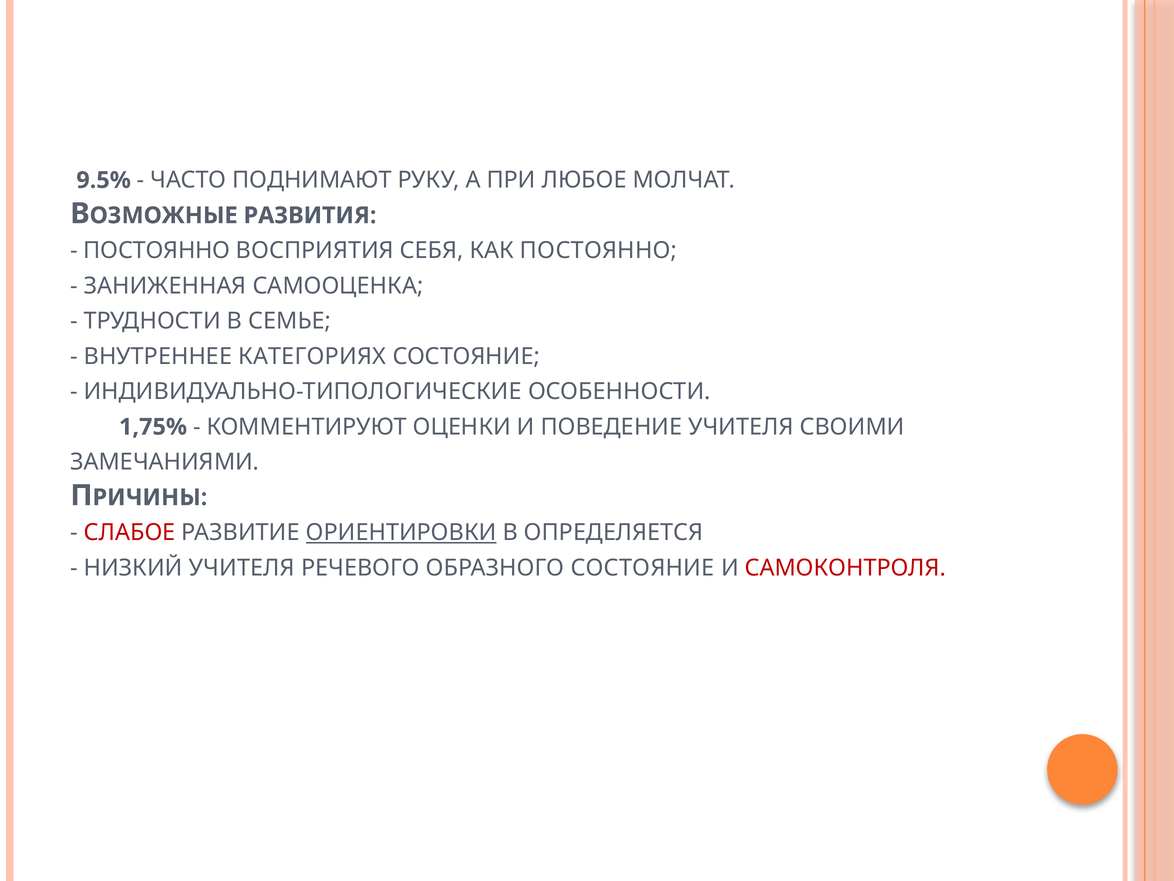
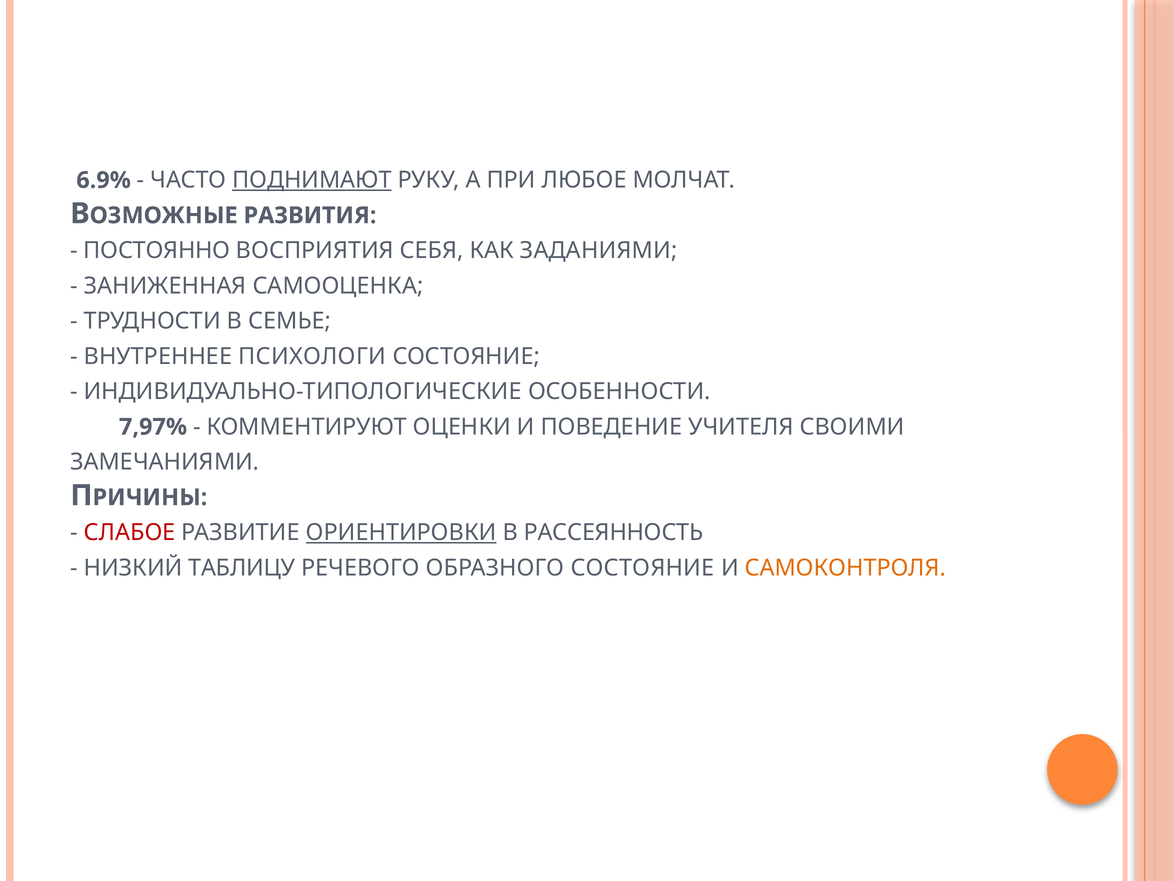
9.5%: 9.5% -> 6.9%
ПОДНИМАЮТ underline: none -> present
КАК ПОСТОЯННО: ПОСТОЯННО -> ЗАДАНИЯМИ
КАТЕГОРИЯХ: КАТЕГОРИЯХ -> ПСИХОЛОГИ
1,75%: 1,75% -> 7,97%
ОПРЕДЕЛЯЕТСЯ: ОПРЕДЕЛЯЕТСЯ -> РАССЕЯННОСТЬ
НИЗКИЙ УЧИТЕЛЯ: УЧИТЕЛЯ -> ТАБЛИЦУ
САМОКОНТРОЛЯ colour: red -> orange
